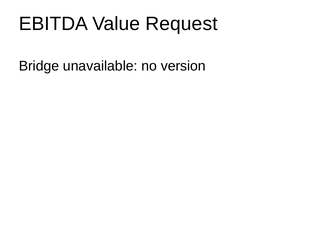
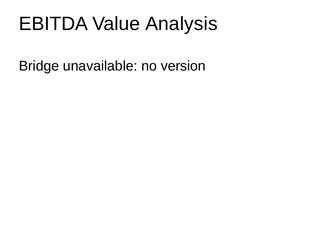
Request: Request -> Analysis
